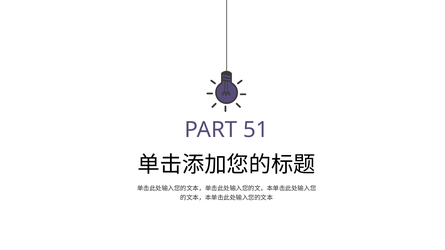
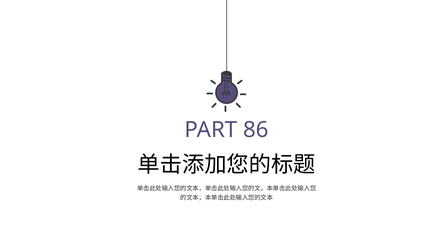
51: 51 -> 86
